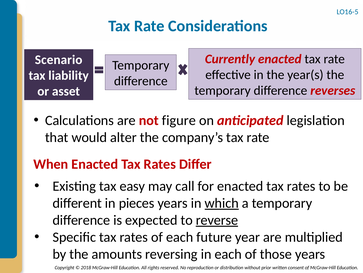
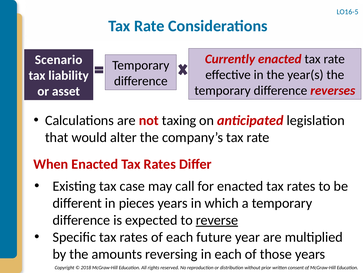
figure: figure -> taxing
easy: easy -> case
which underline: present -> none
